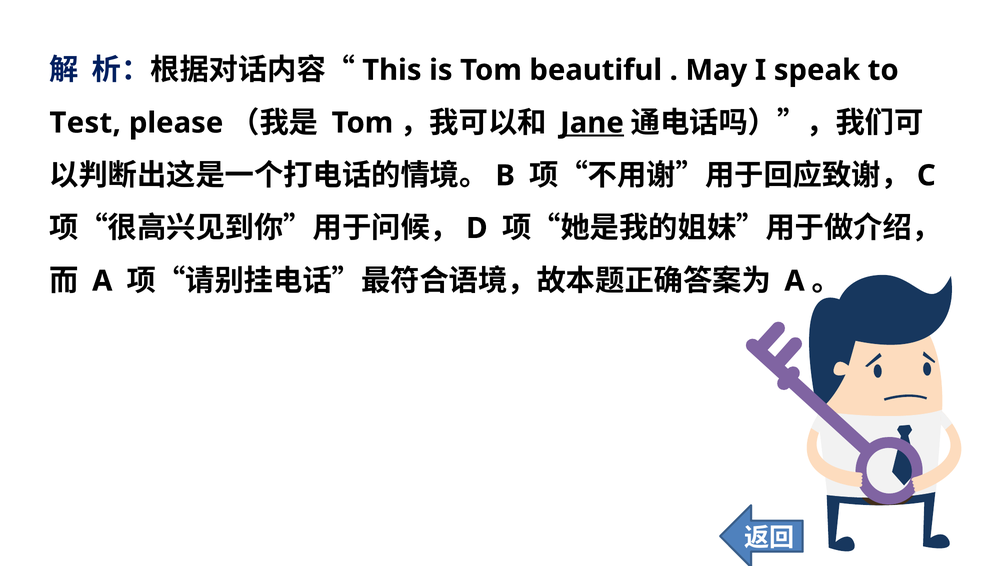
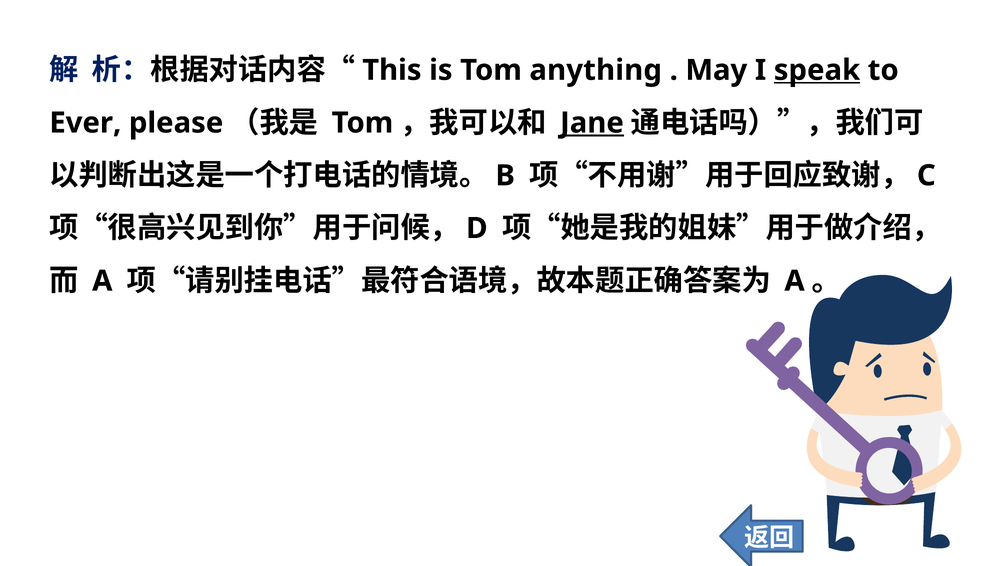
beautiful: beautiful -> anything
speak underline: none -> present
Test: Test -> Ever
